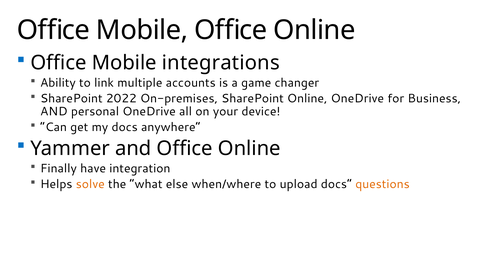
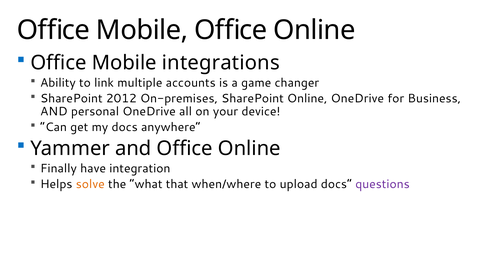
2022: 2022 -> 2012
else: else -> that
questions colour: orange -> purple
